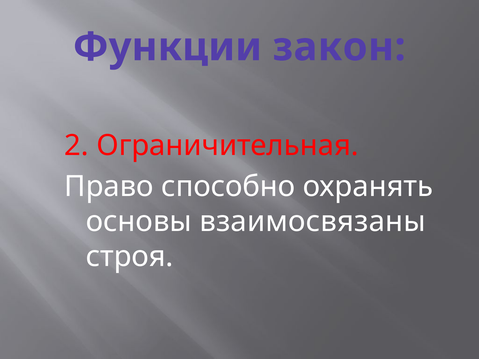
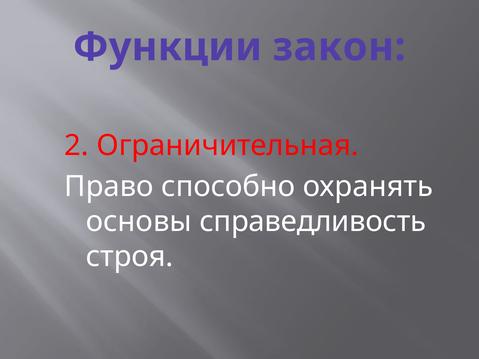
взаимосвязаны: взаимосвязаны -> справедливость
